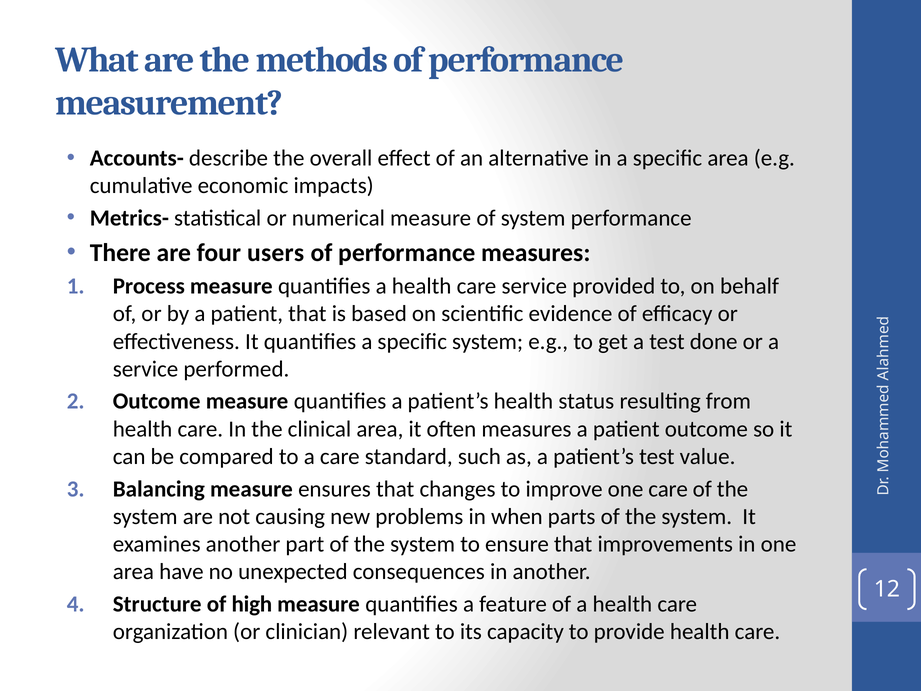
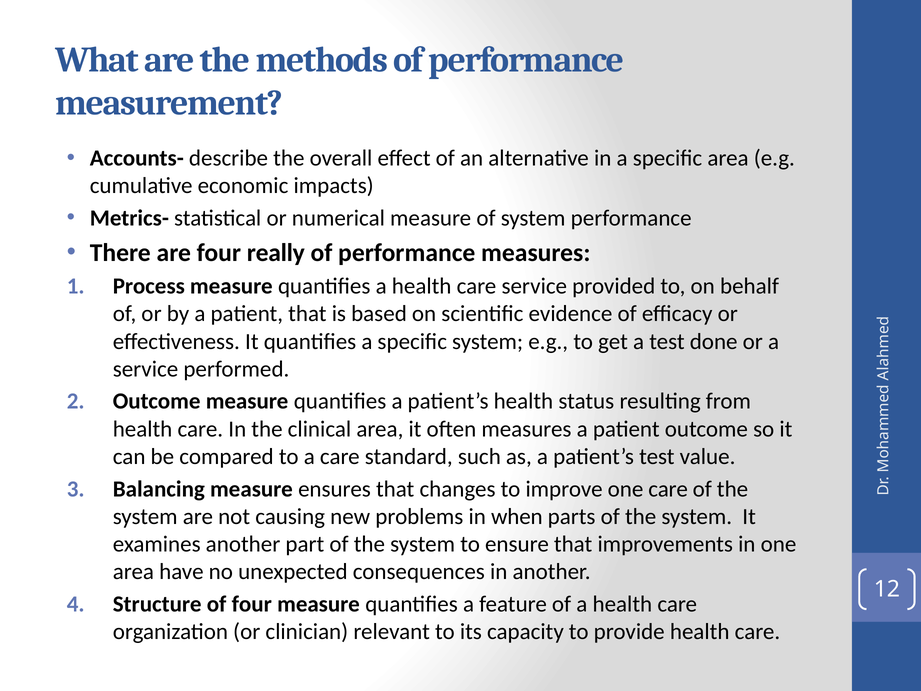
users: users -> really
of high: high -> four
